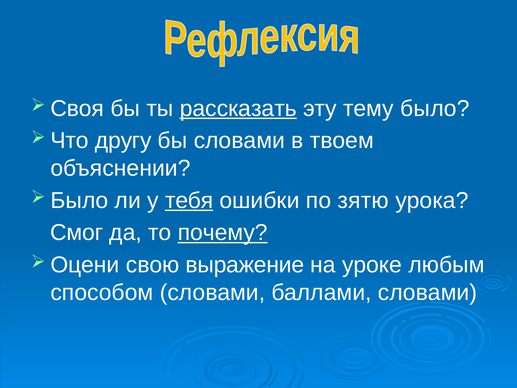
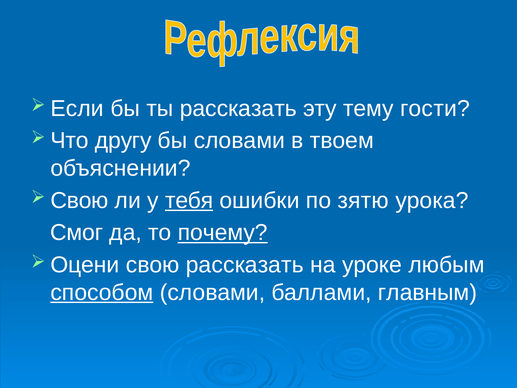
Своя: Своя -> Если
рассказать at (238, 108) underline: present -> none
тему было: было -> гости
Было at (79, 200): Было -> Свою
свою выражение: выражение -> рассказать
способом underline: none -> present
баллами словами: словами -> главным
